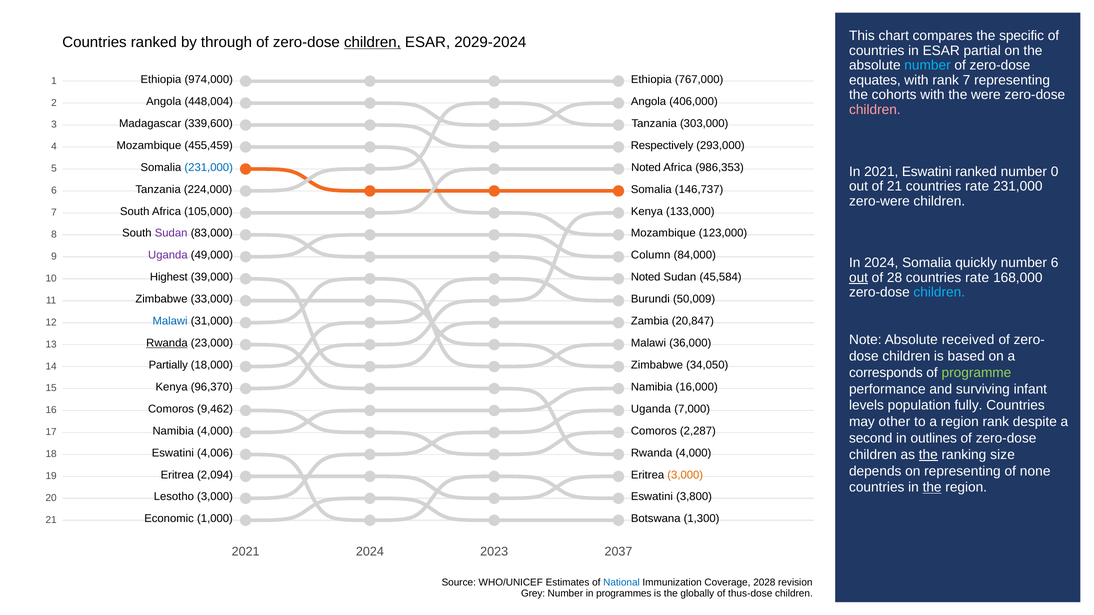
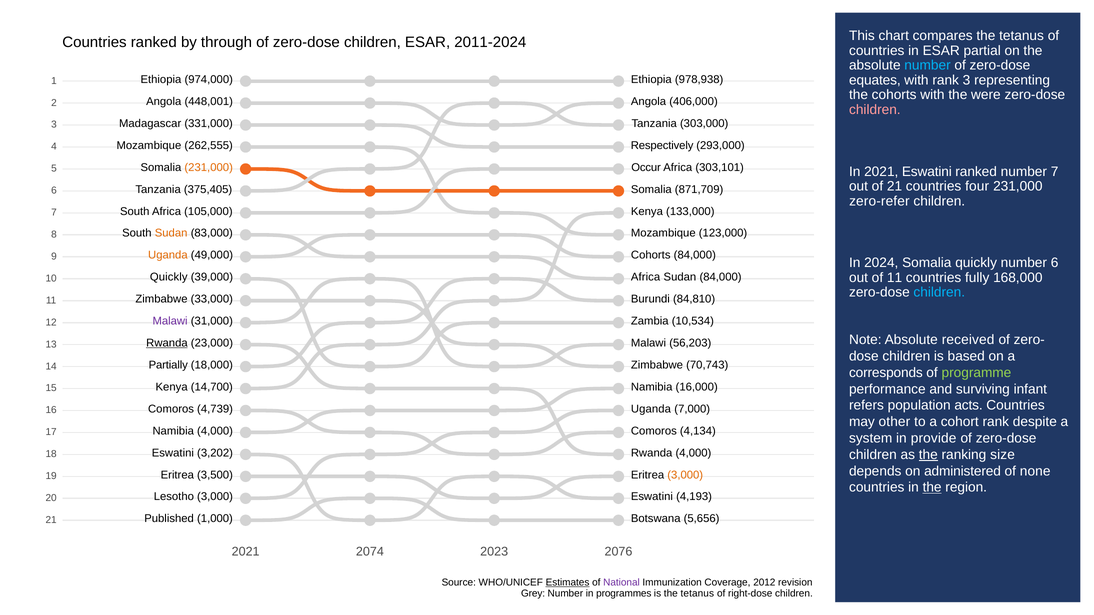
compares the specific: specific -> tetanus
children at (372, 42) underline: present -> none
2029-2024: 2029-2024 -> 2011-2024
rank 7: 7 -> 3
767,000: 767,000 -> 978,938
448,004: 448,004 -> 448,001
339,600: 339,600 -> 331,000
455,459: 455,459 -> 262,555
231,000 at (209, 167) colour: blue -> orange
Noted at (646, 167): Noted -> Occur
986,353: 986,353 -> 303,101
number 0: 0 -> 7
21 countries rate: rate -> four
224,000: 224,000 -> 375,405
146,737: 146,737 -> 871,709
zero-were: zero-were -> zero-refer
Sudan at (171, 233) colour: purple -> orange
Uganda at (168, 255) colour: purple -> orange
Column at (651, 255): Column -> Cohorts
out at (859, 278) underline: present -> none
of 28: 28 -> 11
rate at (977, 278): rate -> fully
Highest at (169, 277): Highest -> Quickly
Noted at (646, 277): Noted -> Africa
Sudan 45,584: 45,584 -> 84,000
50,009: 50,009 -> 84,810
Malawi at (170, 321) colour: blue -> purple
20,847: 20,847 -> 10,534
36,000: 36,000 -> 56,203
34,050: 34,050 -> 70,743
96,370: 96,370 -> 14,700
levels: levels -> refers
fully: fully -> acts
9,462: 9,462 -> 4,739
a region: region -> cohort
2,287: 2,287 -> 4,134
second: second -> system
outlines: outlines -> provide
4,006: 4,006 -> 3,202
on representing: representing -> administered
2,094: 2,094 -> 3,500
3,800: 3,800 -> 4,193
Economic: Economic -> Published
1,300: 1,300 -> 5,656
2021 2024: 2024 -> 2074
2037: 2037 -> 2076
Estimates underline: none -> present
National colour: blue -> purple
2028: 2028 -> 2012
is the globally: globally -> tetanus
thus-dose: thus-dose -> right-dose
